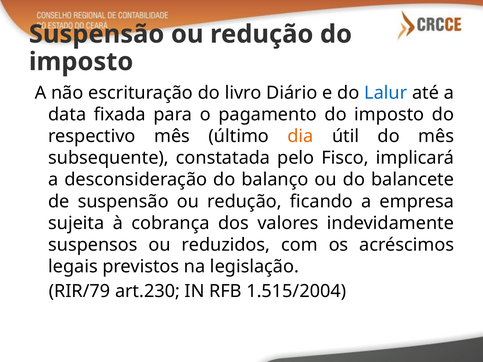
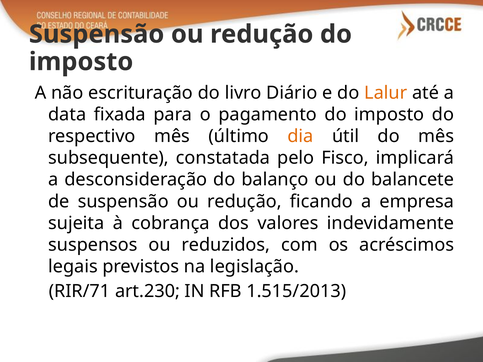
Lalur colour: blue -> orange
RIR/79: RIR/79 -> RIR/71
1.515/2004: 1.515/2004 -> 1.515/2013
